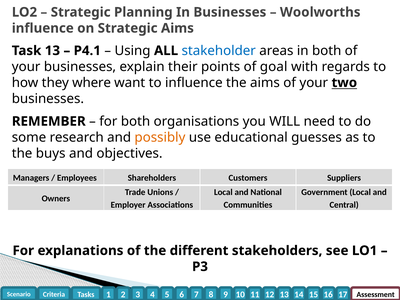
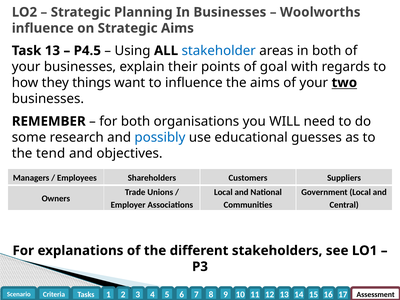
P4.1: P4.1 -> P4.5
where: where -> things
possibly colour: orange -> blue
buys: buys -> tend
